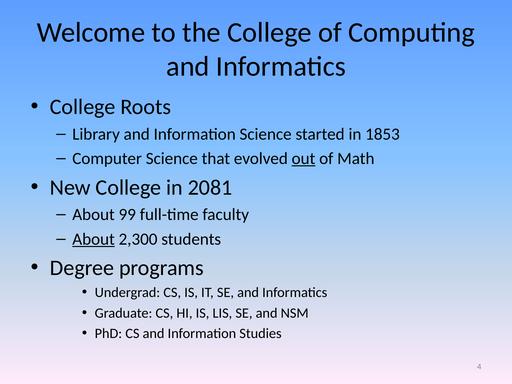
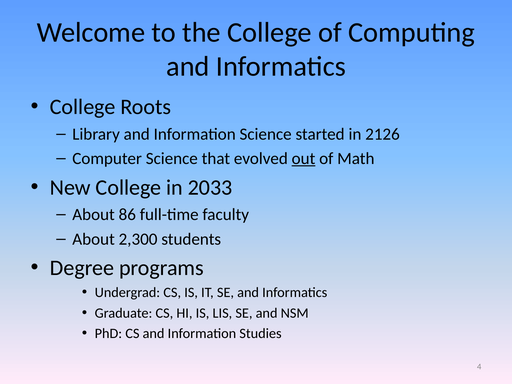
1853: 1853 -> 2126
2081: 2081 -> 2033
99: 99 -> 86
About at (94, 239) underline: present -> none
